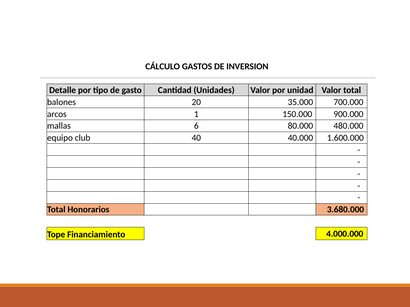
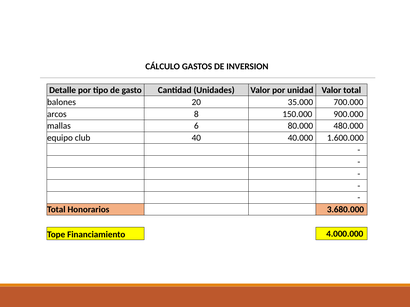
1: 1 -> 8
